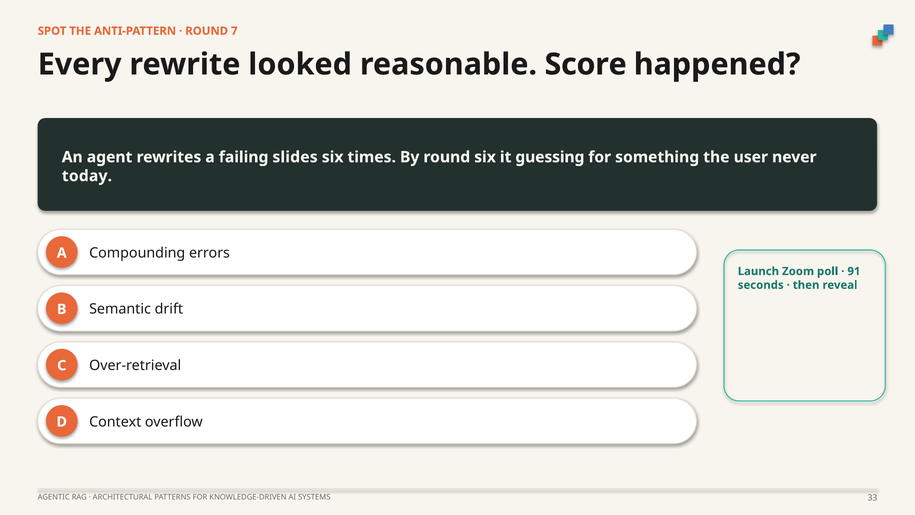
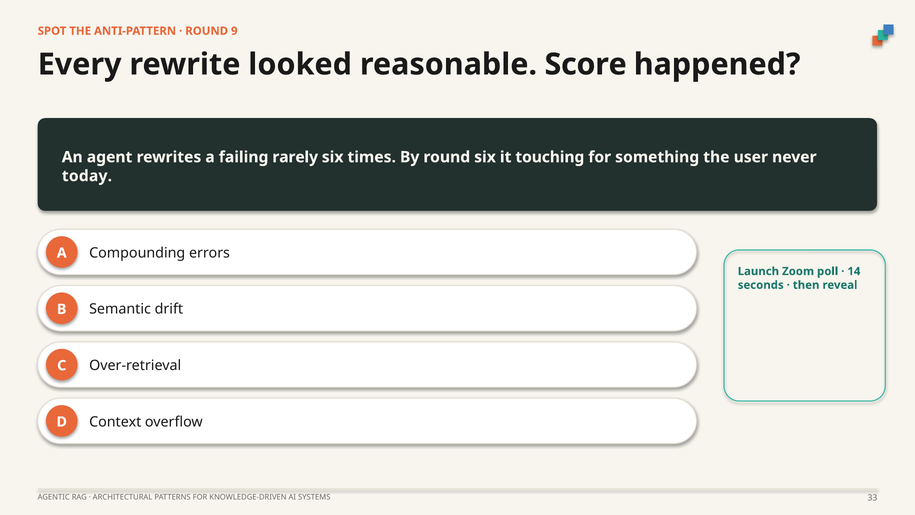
7: 7 -> 9
slides: slides -> rarely
guessing: guessing -> touching
91: 91 -> 14
